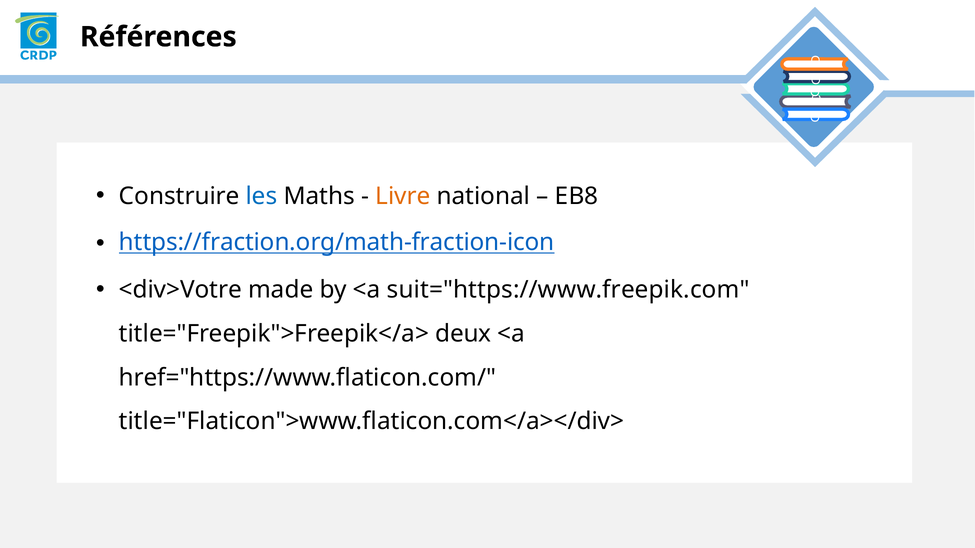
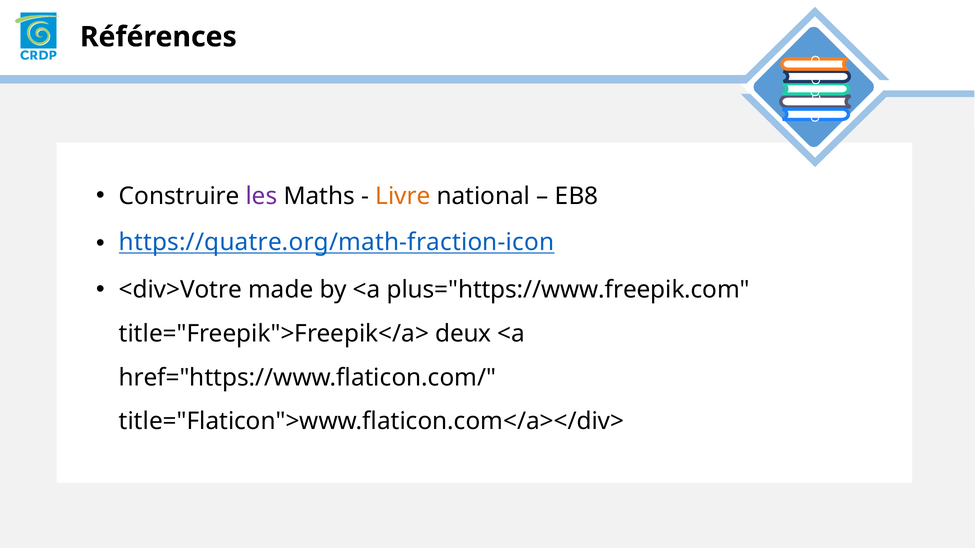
les colour: blue -> purple
https://fraction.org/math-fraction-icon: https://fraction.org/math-fraction-icon -> https://quatre.org/math-fraction-icon
suit="https://www.freepik.com: suit="https://www.freepik.com -> plus="https://www.freepik.com
